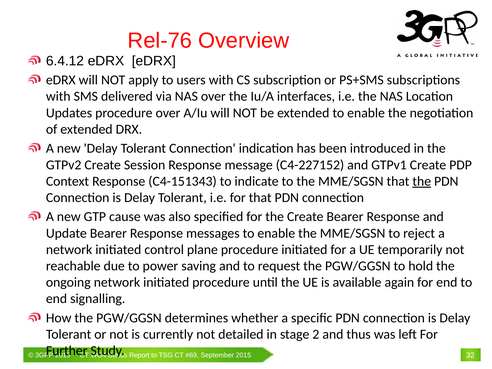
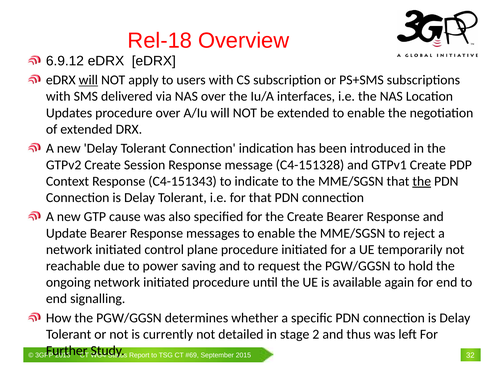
Rel-76: Rel-76 -> Rel-18
6.4.12: 6.4.12 -> 6.9.12
will at (88, 80) underline: none -> present
C4-227152: C4-227152 -> C4-151328
